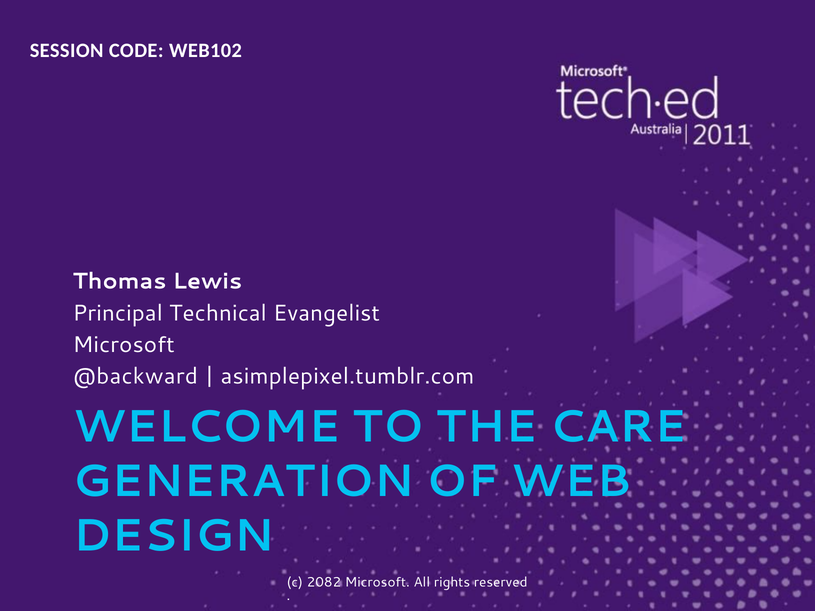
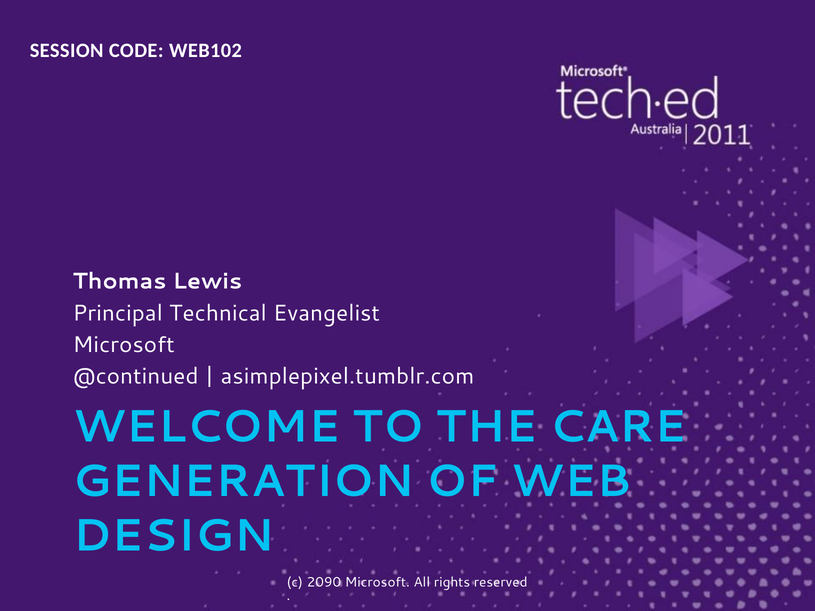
@backward: @backward -> @continued
2082: 2082 -> 2090
